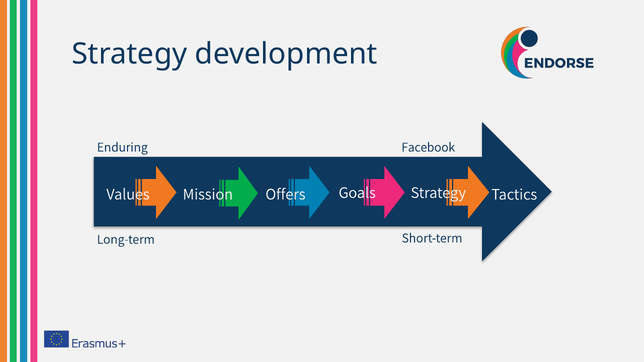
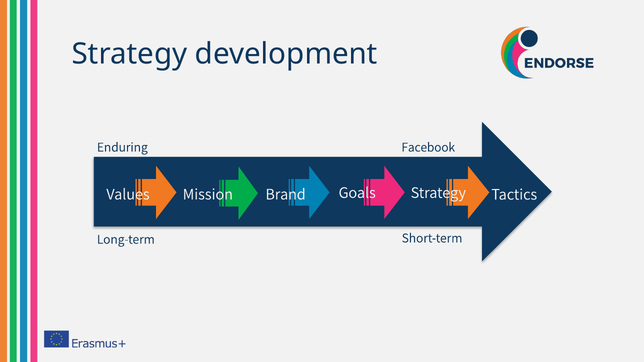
Offers: Offers -> Brand
